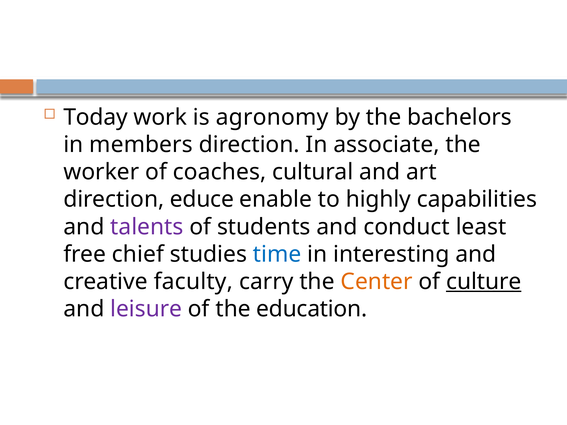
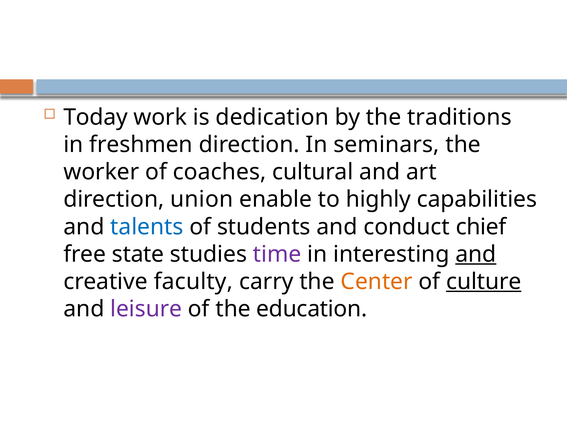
agronomy: agronomy -> dedication
bachelors: bachelors -> traditions
members: members -> freshmen
associate: associate -> seminars
educe: educe -> union
talents colour: purple -> blue
least: least -> chief
chief: chief -> state
time colour: blue -> purple
and at (476, 254) underline: none -> present
